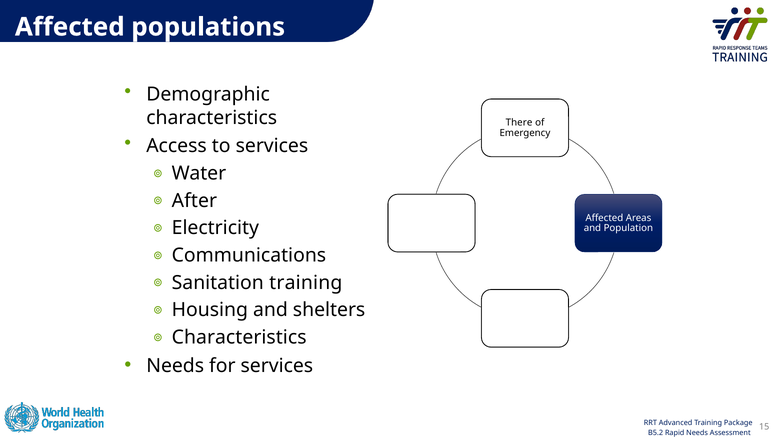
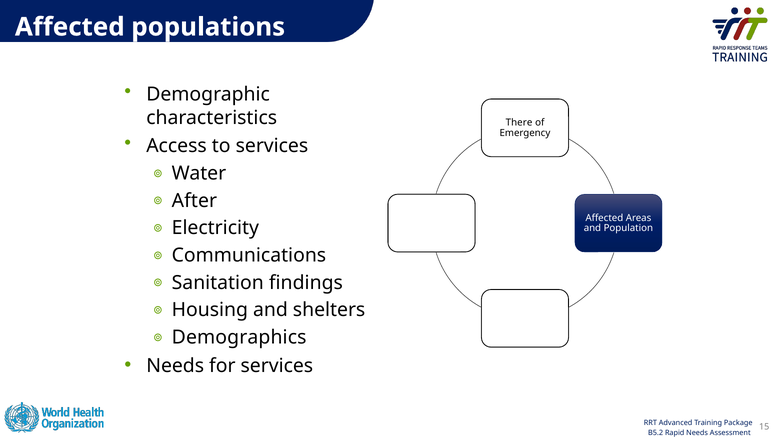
Sanitation training: training -> findings
Characteristics at (239, 337): Characteristics -> Demographics
